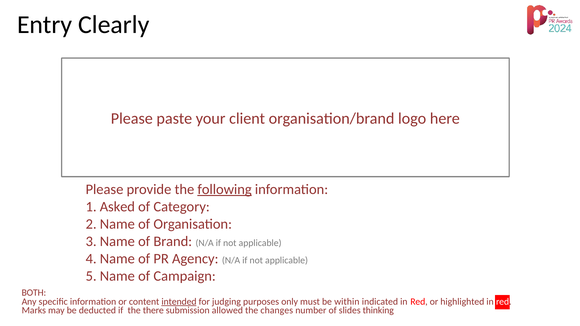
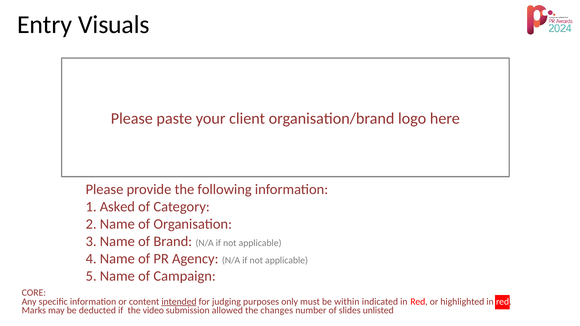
Clearly: Clearly -> Visuals
following underline: present -> none
BOTH: BOTH -> CORE
there: there -> video
thinking: thinking -> unlisted
